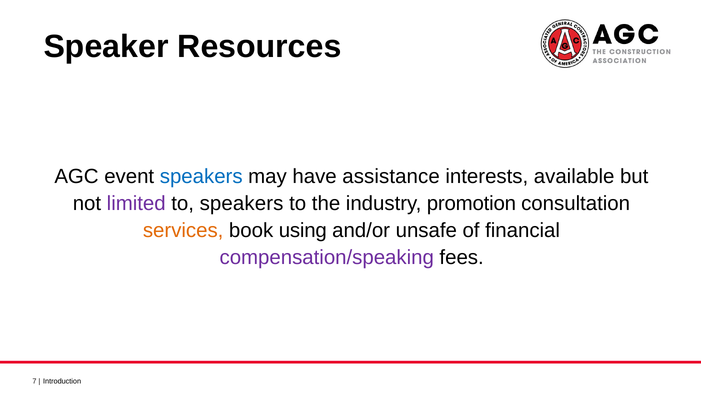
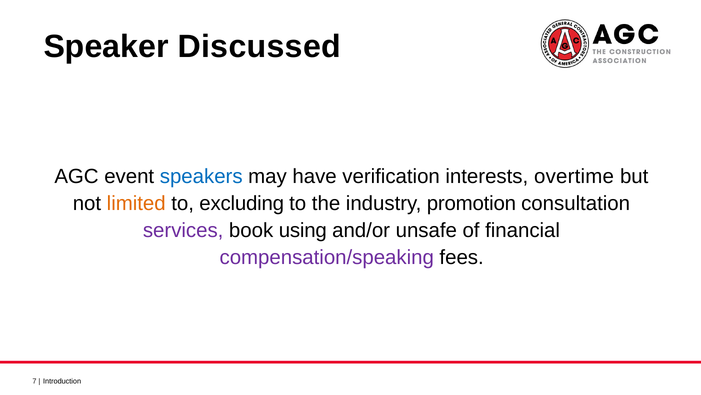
Resources: Resources -> Discussed
assistance: assistance -> verification
available: available -> overtime
limited colour: purple -> orange
to speakers: speakers -> excluding
services colour: orange -> purple
